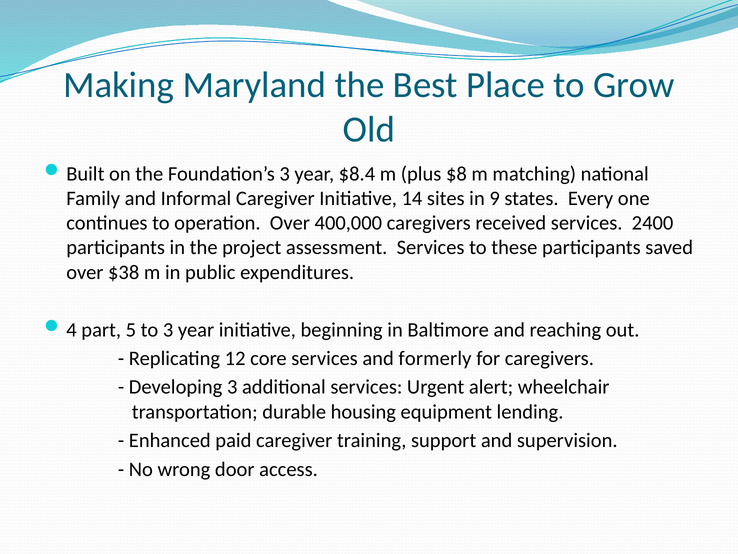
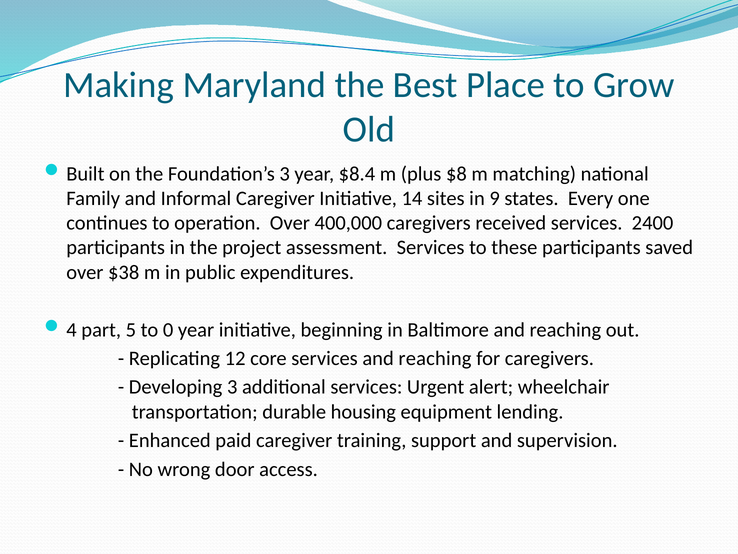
to 3: 3 -> 0
services and formerly: formerly -> reaching
